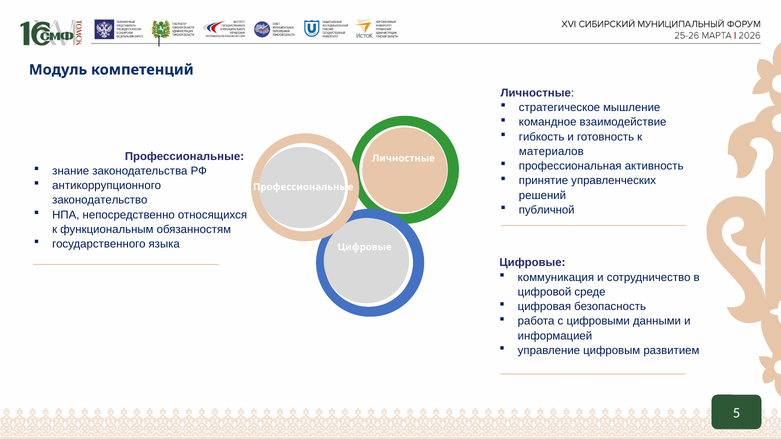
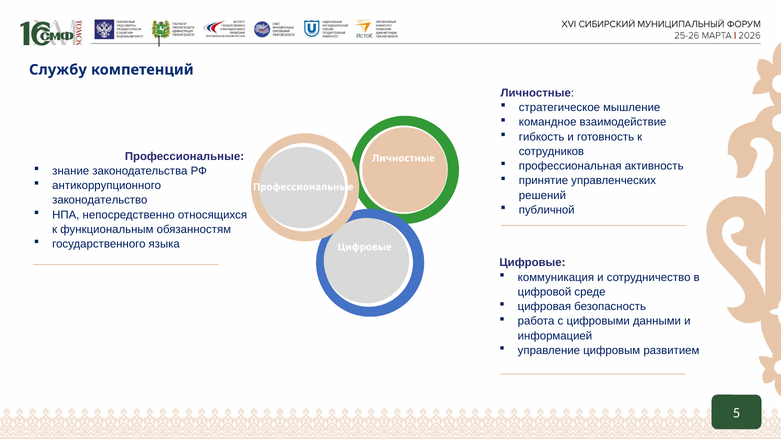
Модуль: Модуль -> Службу
материалов: материалов -> сотрудников
